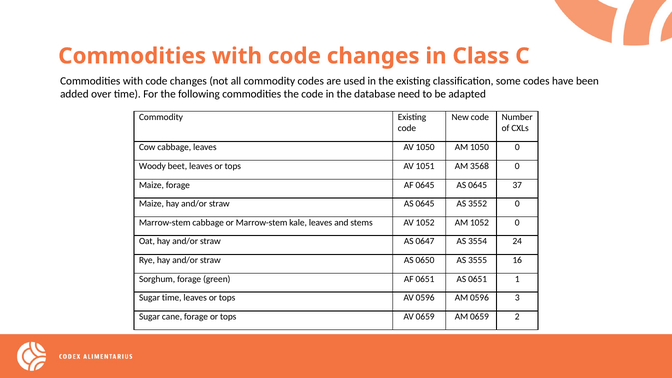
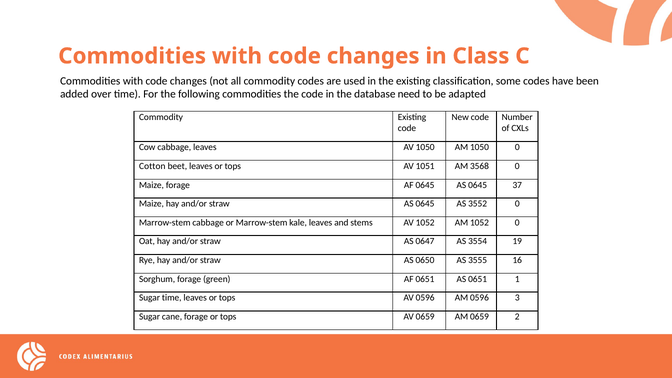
Woody: Woody -> Cotton
24: 24 -> 19
